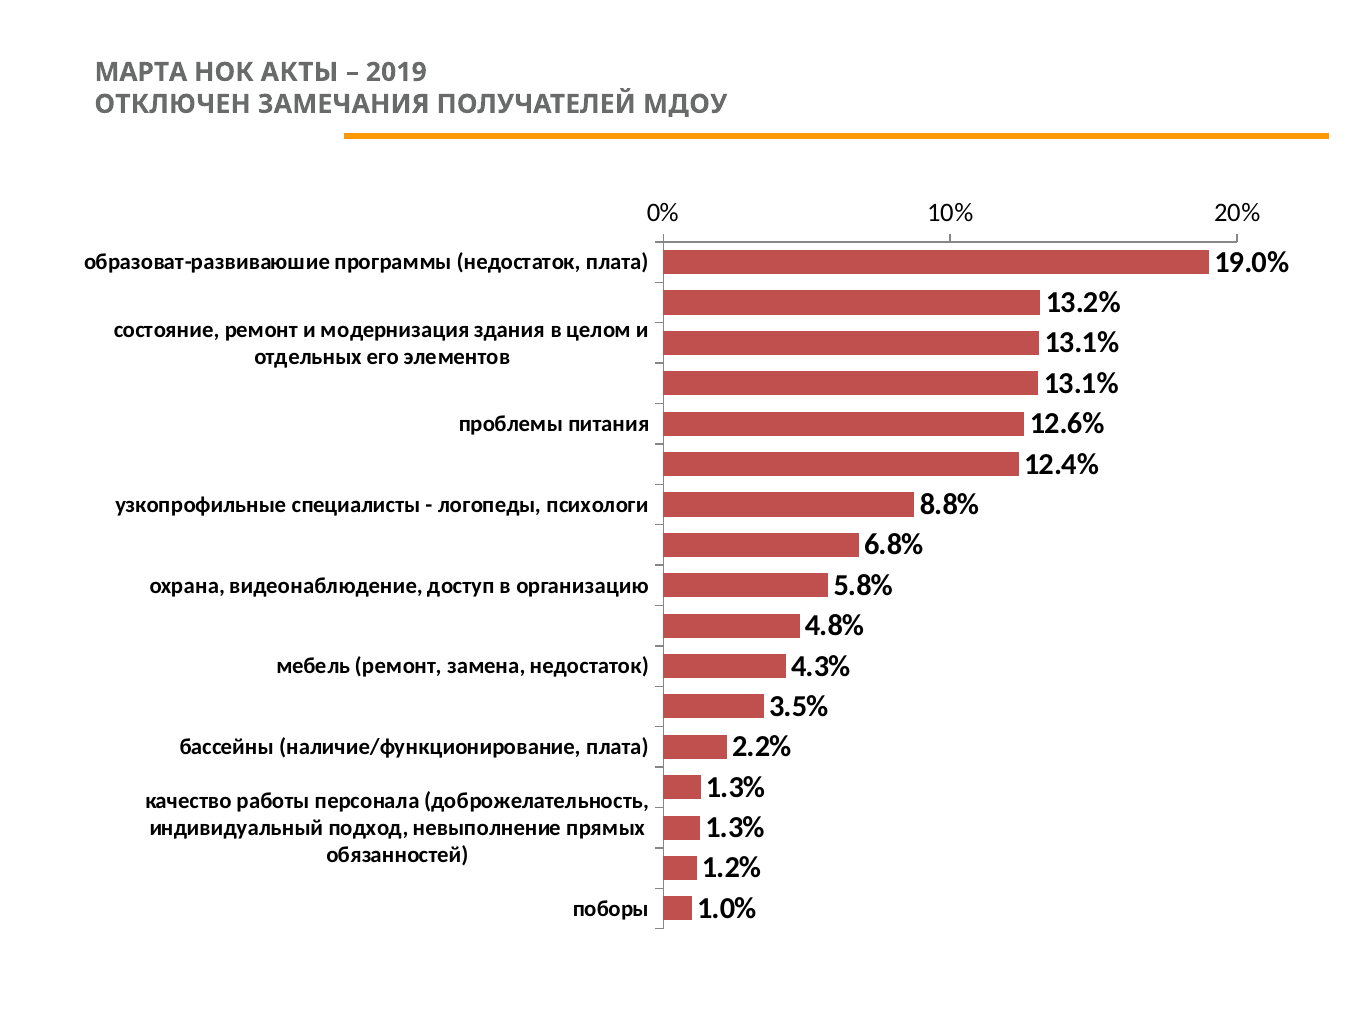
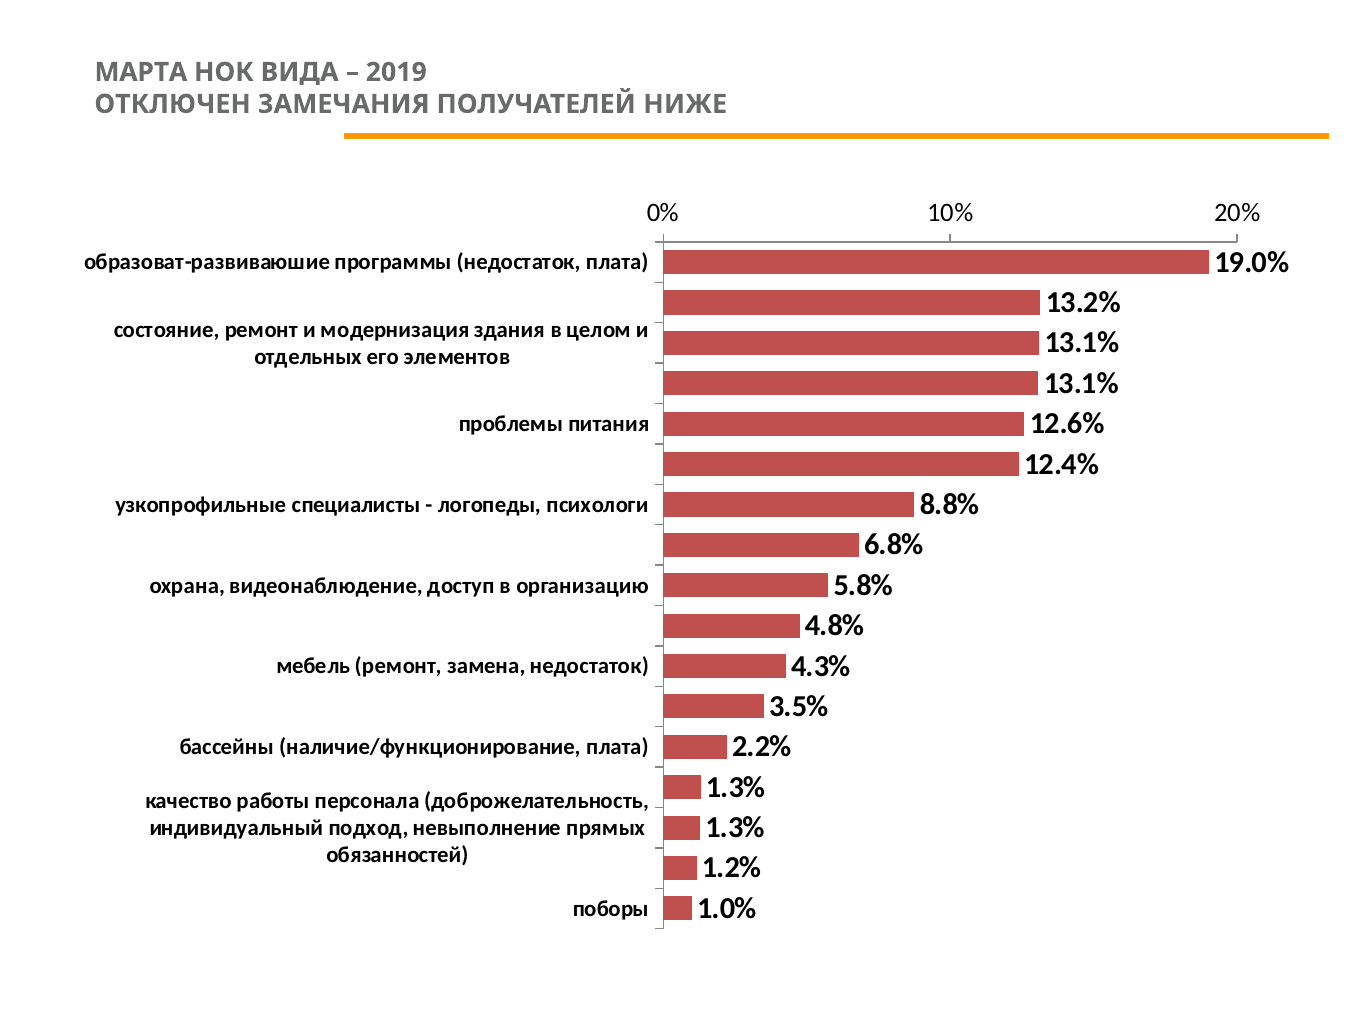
АКТЫ: АКТЫ -> ВИДА
МДОУ: МДОУ -> НИЖЕ
